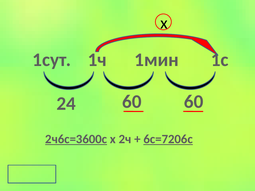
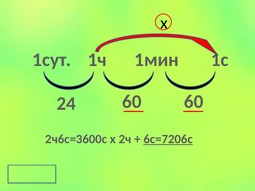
2ч6с=3600с underline: present -> none
